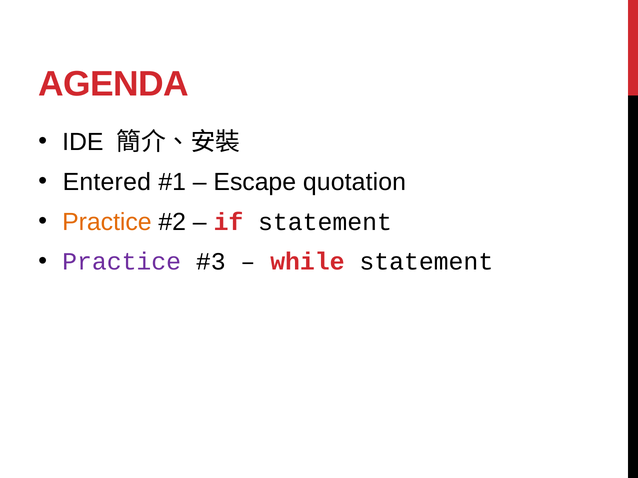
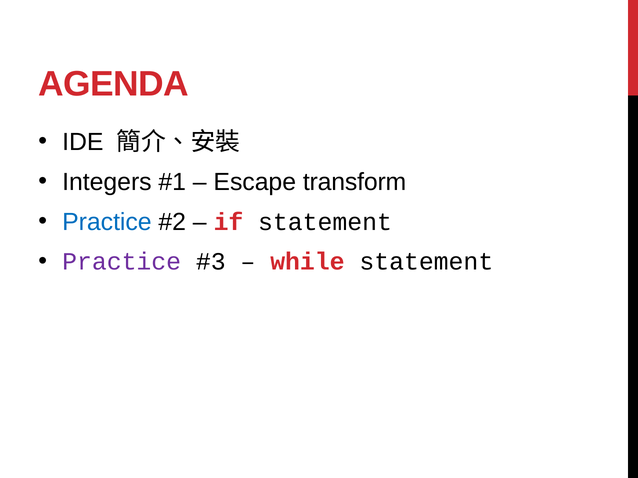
Entered: Entered -> Integers
quotation: quotation -> transform
Practice at (107, 222) colour: orange -> blue
